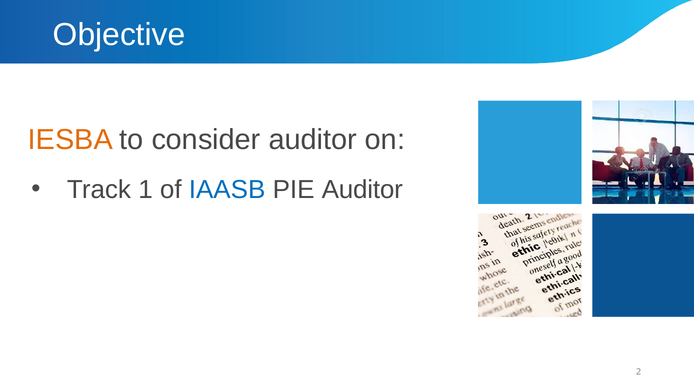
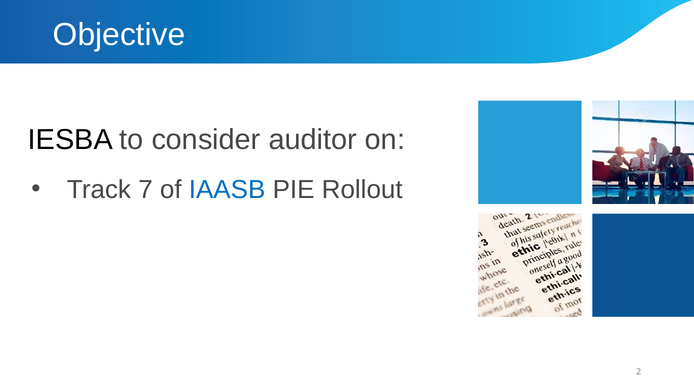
IESBA colour: orange -> black
1: 1 -> 7
PIE Auditor: Auditor -> Rollout
